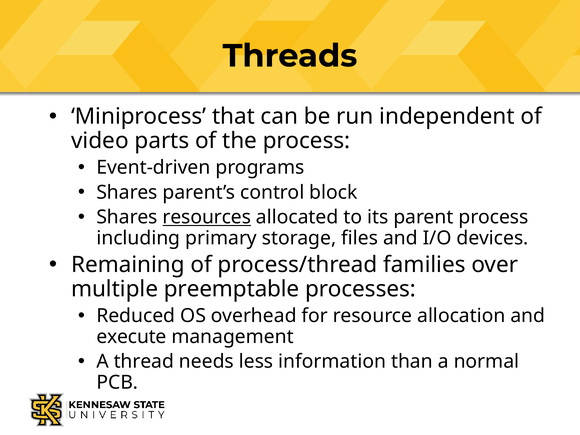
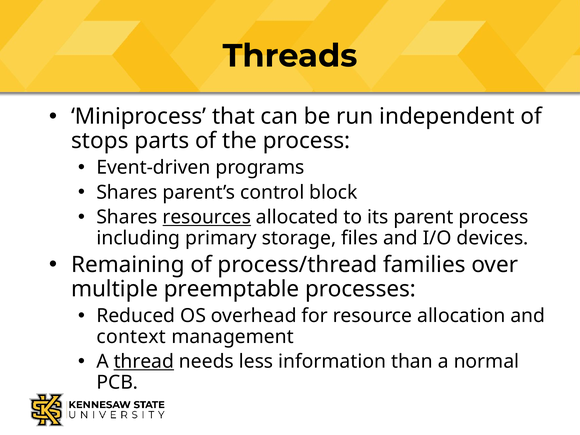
video: video -> stops
execute: execute -> context
thread underline: none -> present
